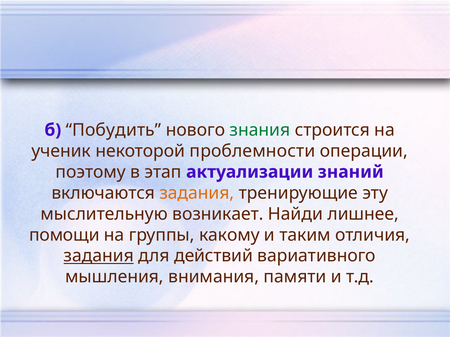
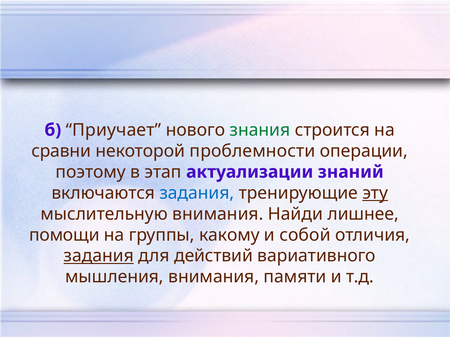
Побудить: Побудить -> Приучает
ученик: ученик -> сравни
задания at (197, 193) colour: orange -> blue
эту underline: none -> present
мыслительную возникает: возникает -> внимания
таким: таким -> собой
